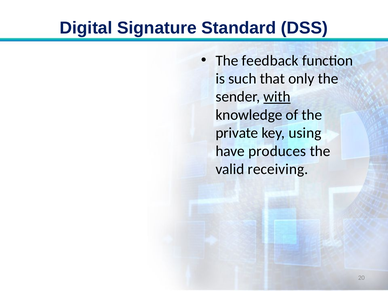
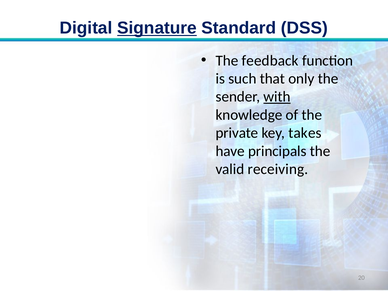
Signature underline: none -> present
using: using -> takes
produces: produces -> principals
